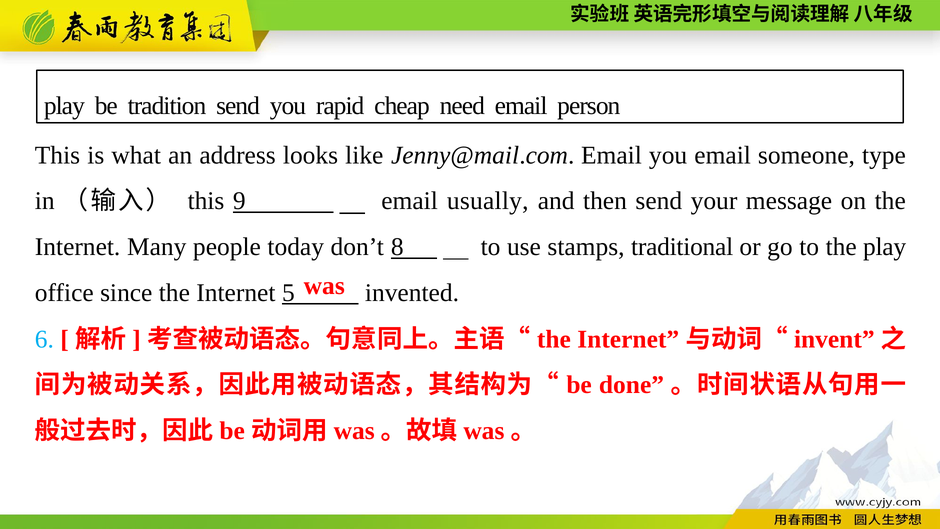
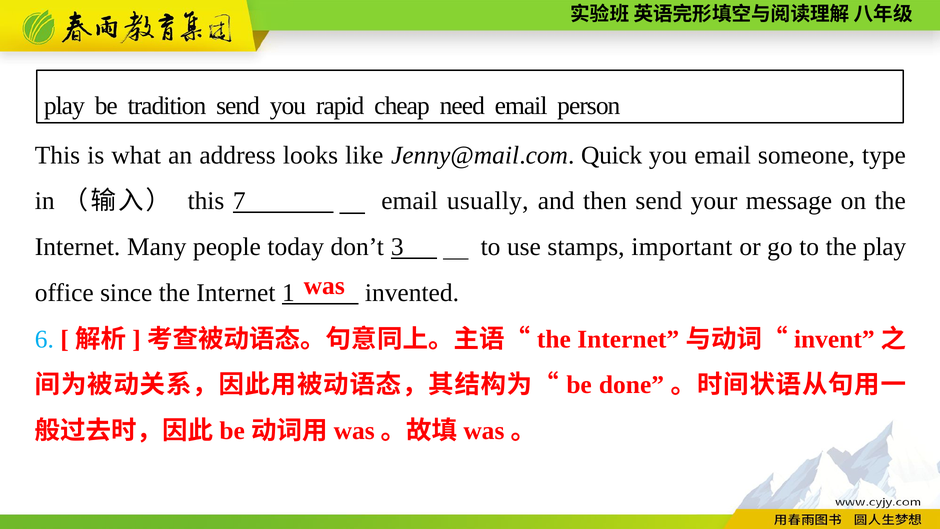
Jenny@mail.com Email: Email -> Quick
9: 9 -> 7
8: 8 -> 3
traditional: traditional -> important
5: 5 -> 1
